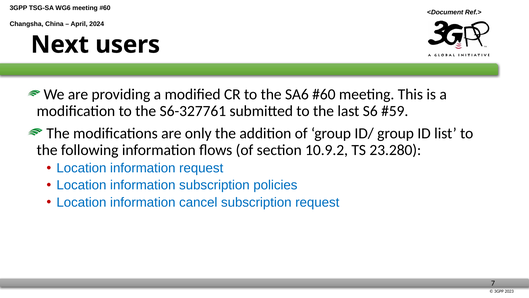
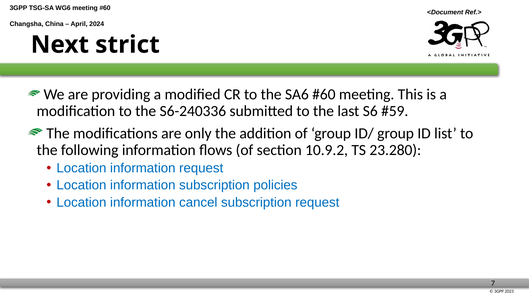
users: users -> strict
S6-327761: S6-327761 -> S6-240336
